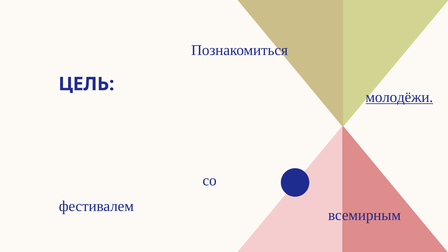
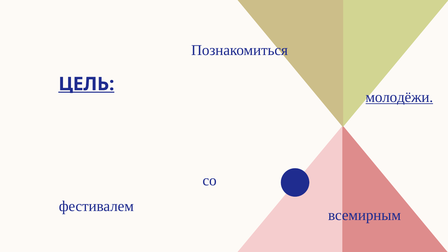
ЦЕЛЬ underline: none -> present
